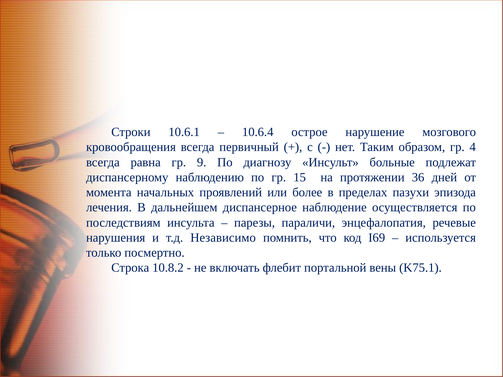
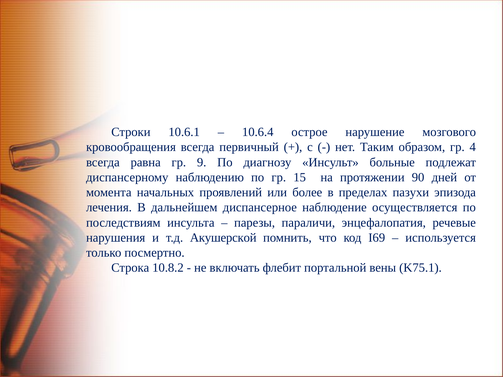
36: 36 -> 90
Независимо: Независимо -> Акушерской
